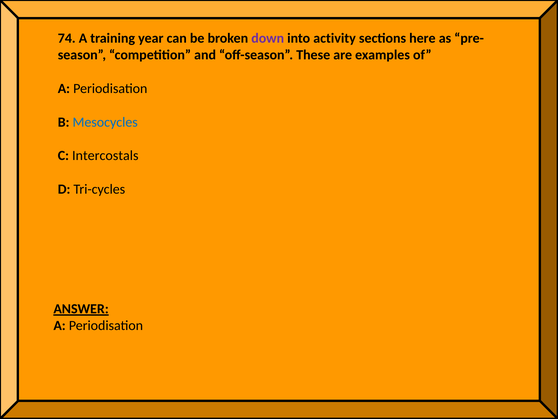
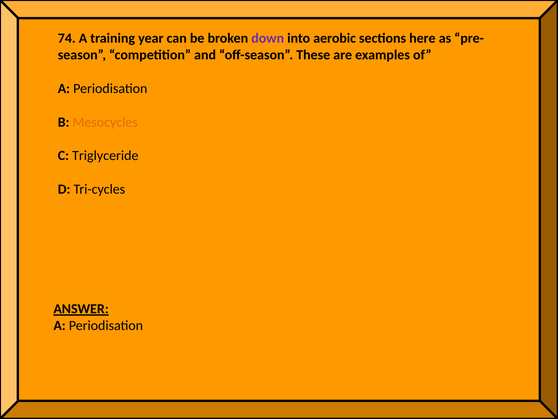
activity: activity -> aerobic
Mesocycles colour: blue -> orange
Intercostals: Intercostals -> Triglyceride
